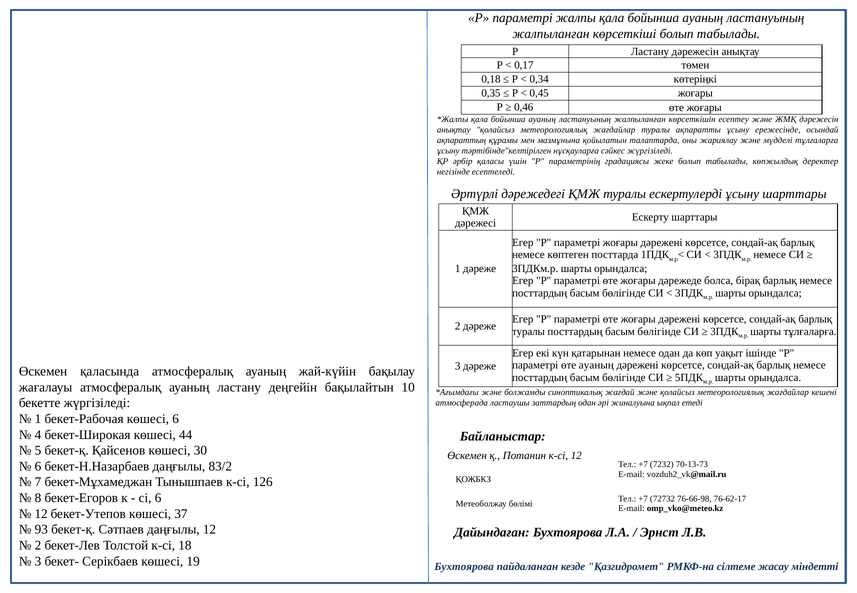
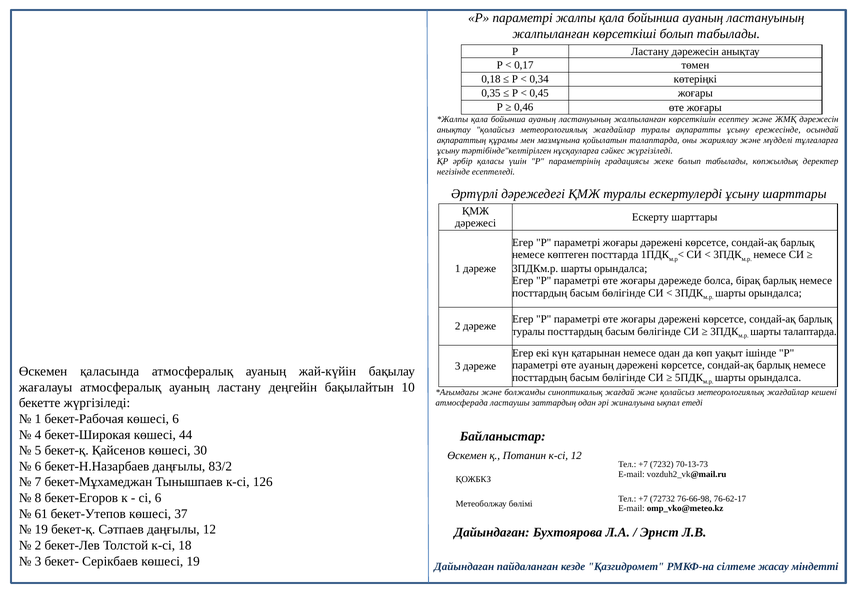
шарты тұлғаларға: тұлғаларға -> талаптарда
12 at (41, 514): 12 -> 61
93 at (41, 530): 93 -> 19
Бухтоярова at (464, 567): Бухтоярова -> Дайындаған
